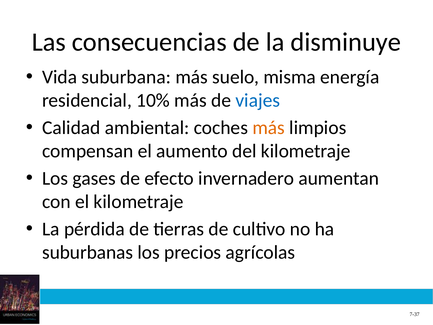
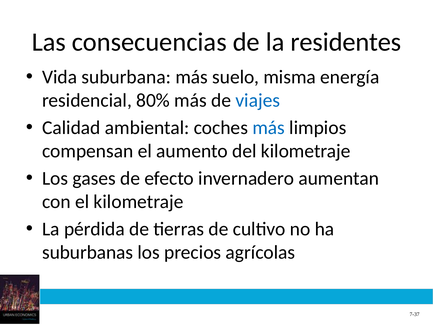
disminuye: disminuye -> residentes
10%: 10% -> 80%
más at (269, 128) colour: orange -> blue
